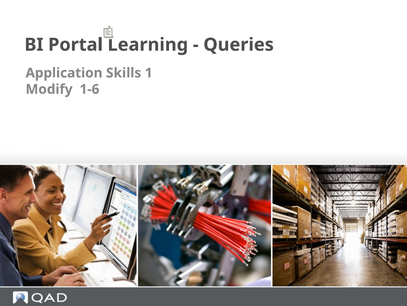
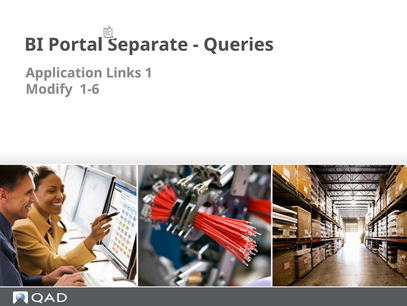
Learning: Learning -> Separate
Skills: Skills -> Links
